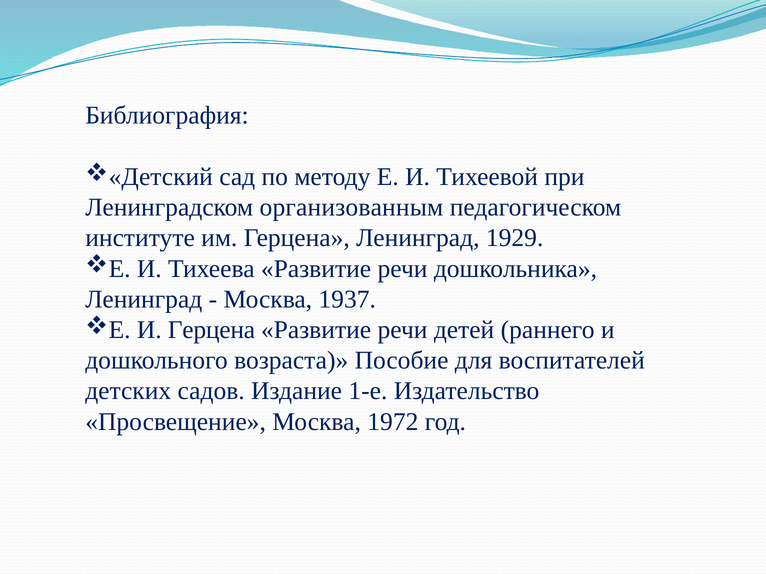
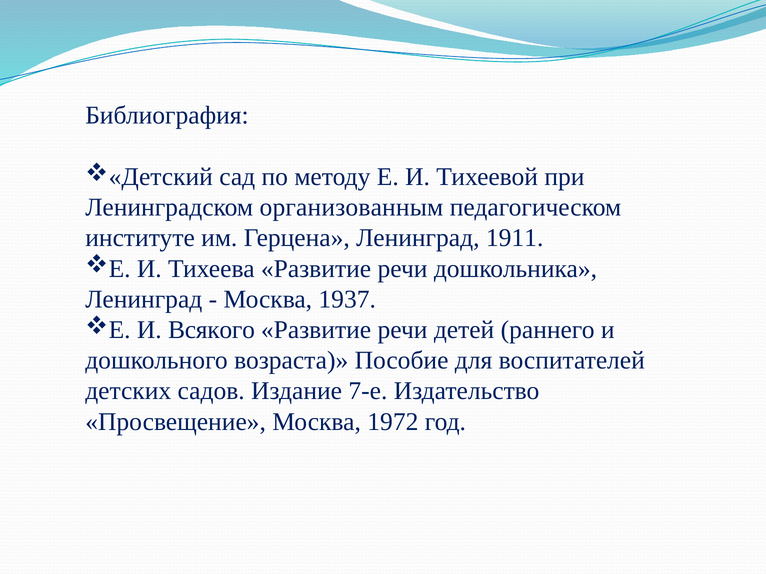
1929: 1929 -> 1911
И Герцена: Герцена -> Всякого
1-е: 1-е -> 7-е
